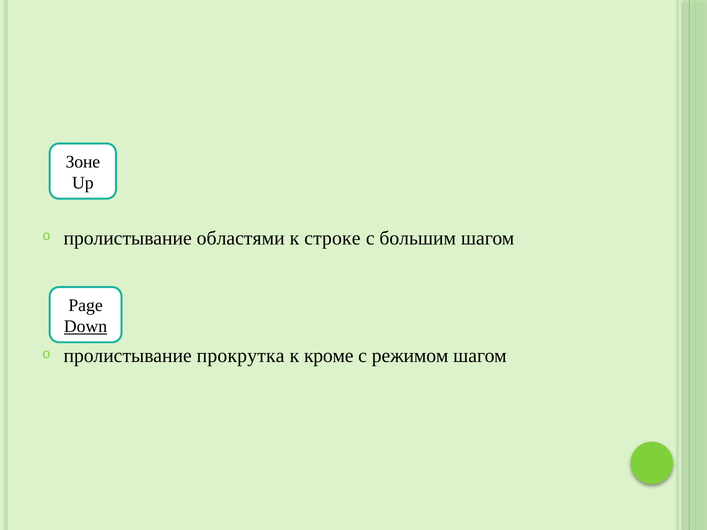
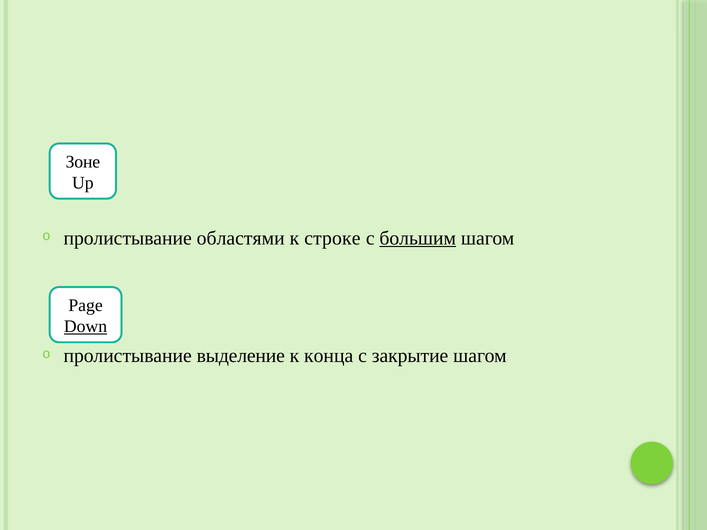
большим underline: none -> present
прокрутка: прокрутка -> выделение
кроме: кроме -> конца
режимом: режимом -> закрытие
